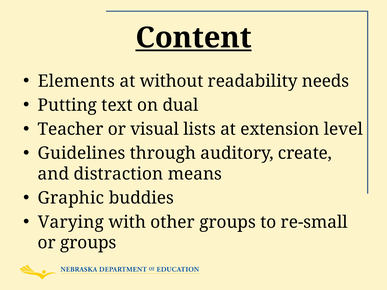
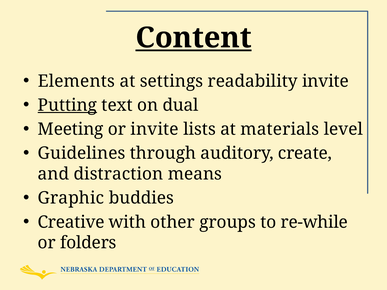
without: without -> settings
readability needs: needs -> invite
Putting underline: none -> present
Teacher: Teacher -> Meeting
or visual: visual -> invite
extension: extension -> materials
Varying: Varying -> Creative
re-small: re-small -> re-while
or groups: groups -> folders
